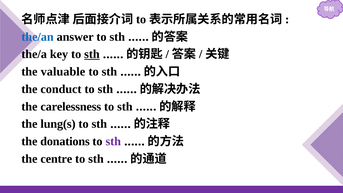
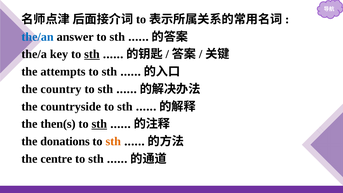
valuable: valuable -> attempts
conduct: conduct -> country
carelessness: carelessness -> countryside
lung(s: lung(s -> then(s
sth at (99, 124) underline: none -> present
sth at (113, 141) colour: purple -> orange
